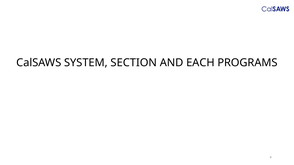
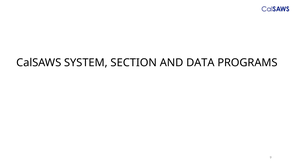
EACH: EACH -> DATA
